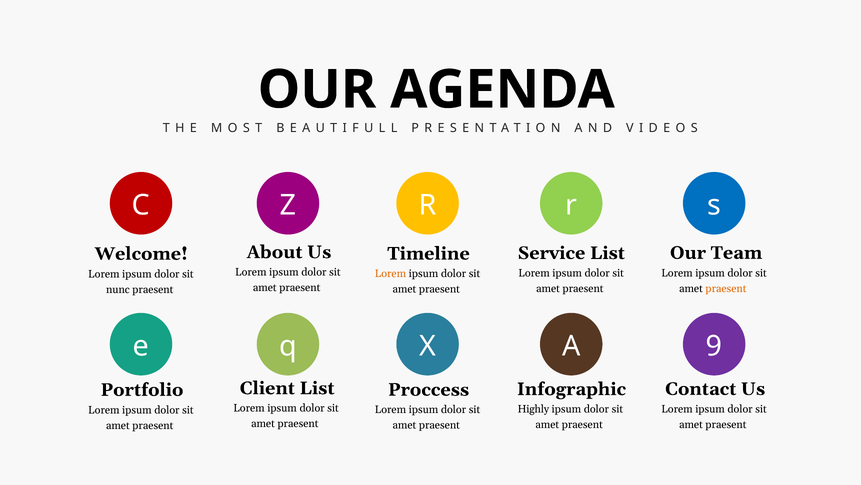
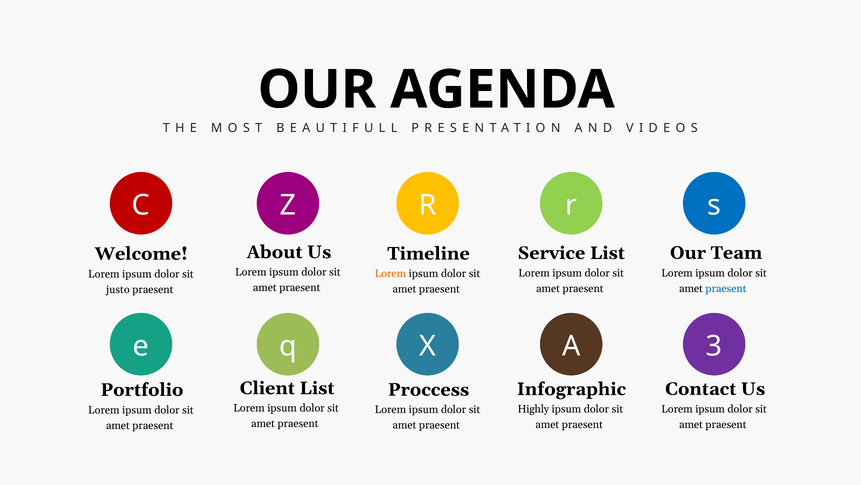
praesent at (726, 288) colour: orange -> blue
nunc: nunc -> justo
9: 9 -> 3
